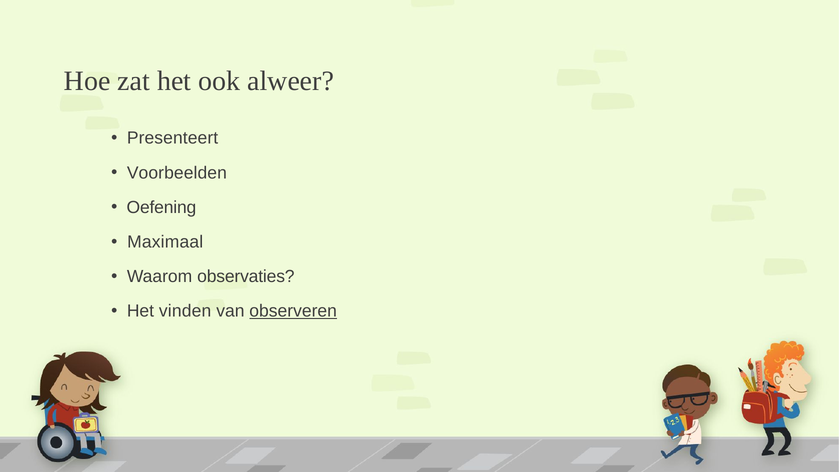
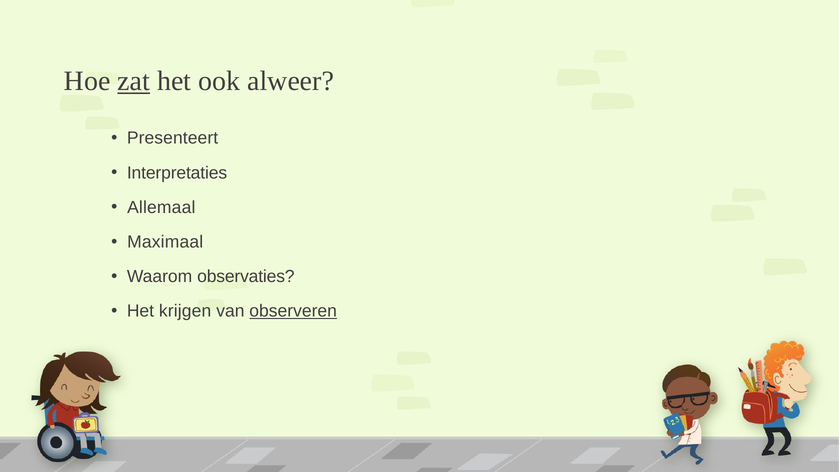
zat underline: none -> present
Voorbeelden: Voorbeelden -> Interpretaties
Oefening: Oefening -> Allemaal
vinden: vinden -> krijgen
